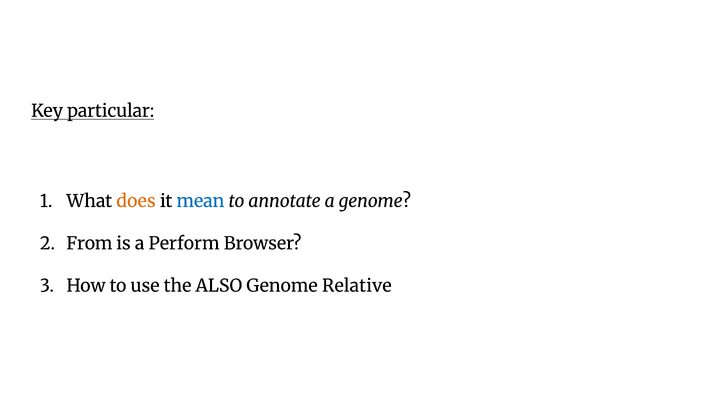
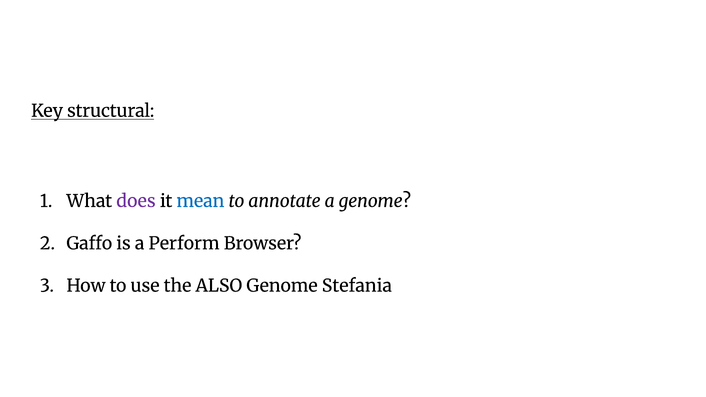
particular: particular -> structural
does colour: orange -> purple
From: From -> Gaffo
Relative: Relative -> Stefania
